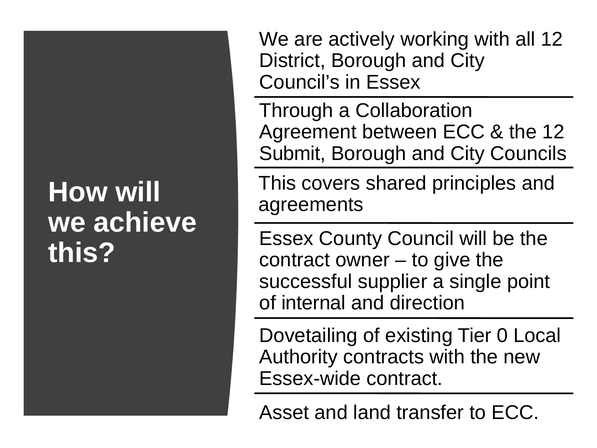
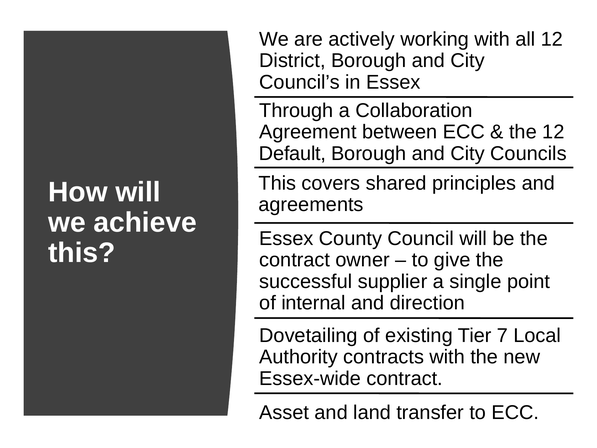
Submit: Submit -> Default
0: 0 -> 7
